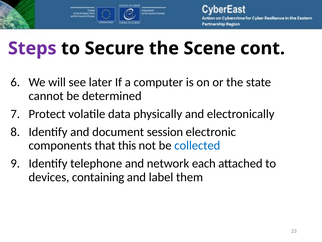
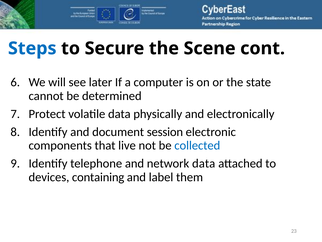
Steps colour: purple -> blue
this: this -> live
network each: each -> data
